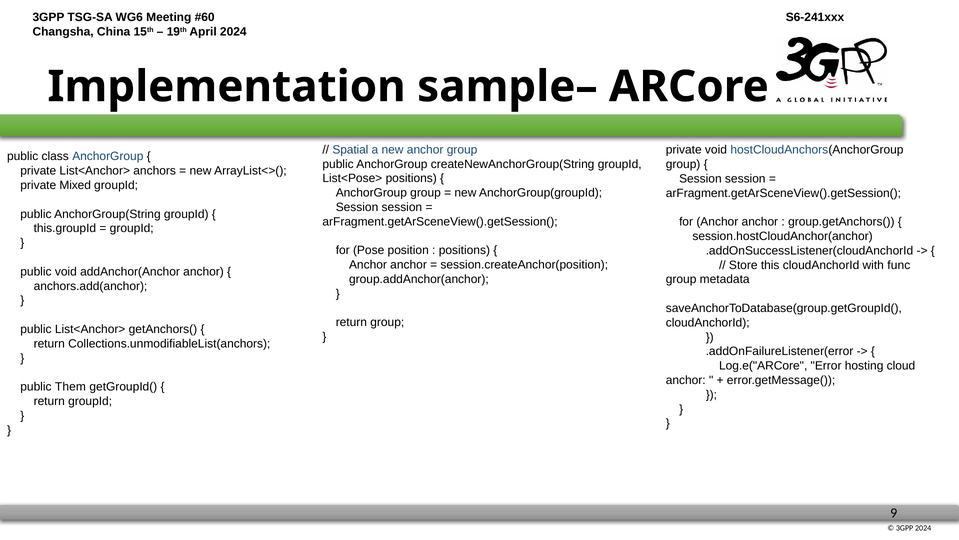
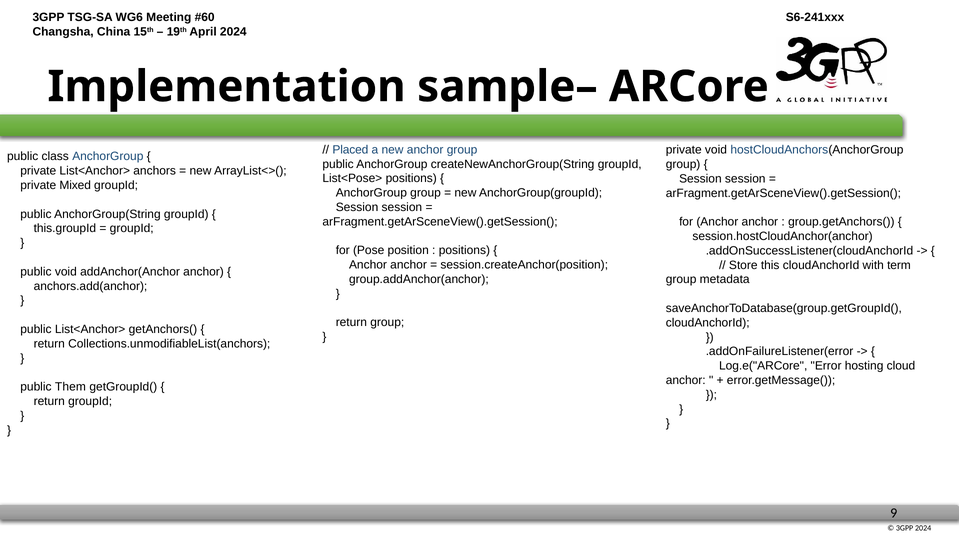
Spatial: Spatial -> Placed
func: func -> term
